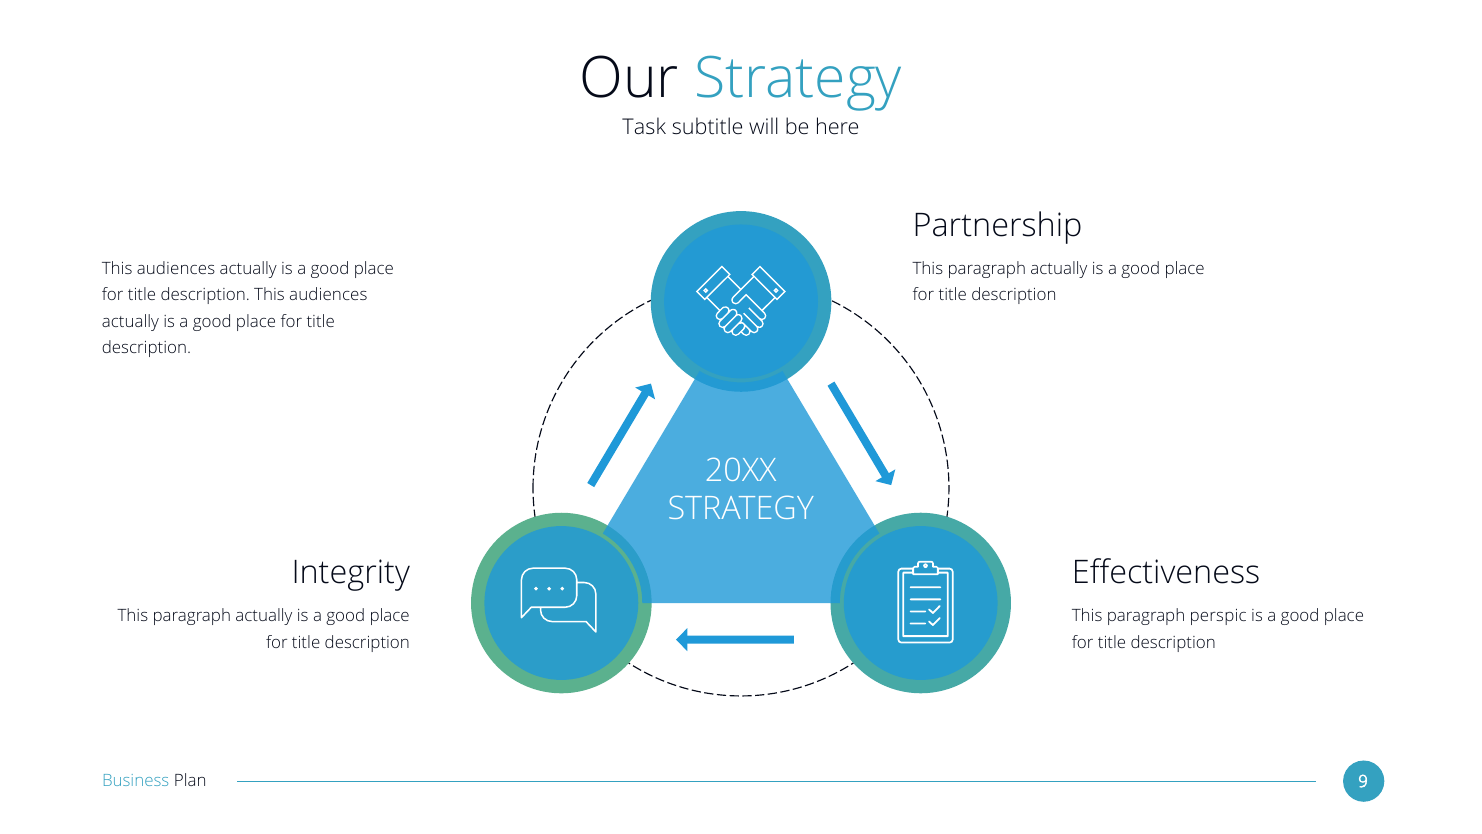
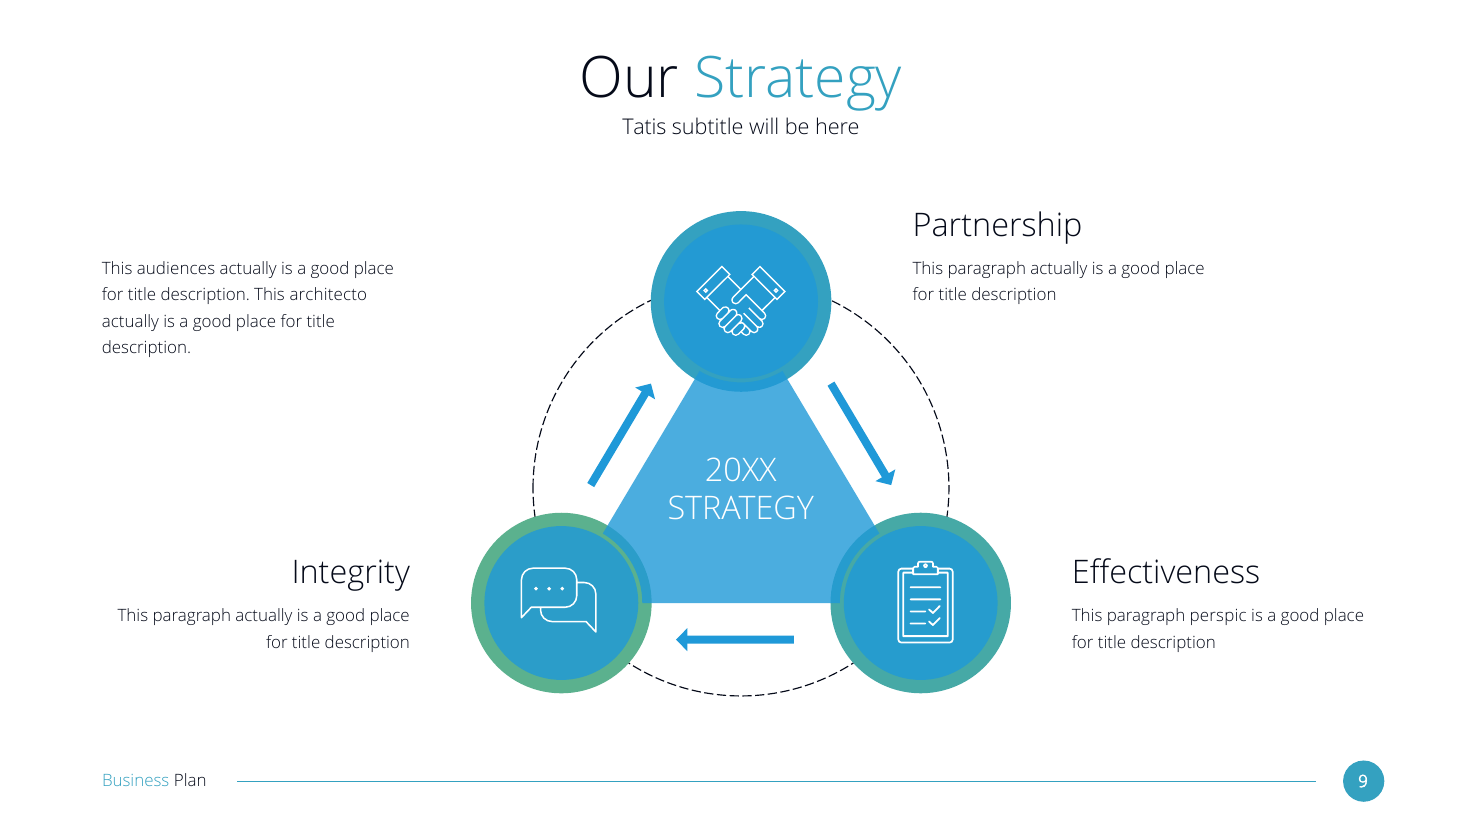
Task: Task -> Tatis
audiences at (328, 295): audiences -> architecto
